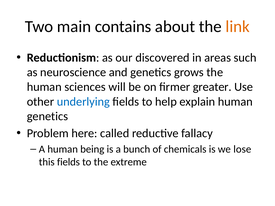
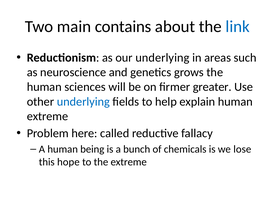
link colour: orange -> blue
our discovered: discovered -> underlying
genetics at (47, 116): genetics -> extreme
this fields: fields -> hope
